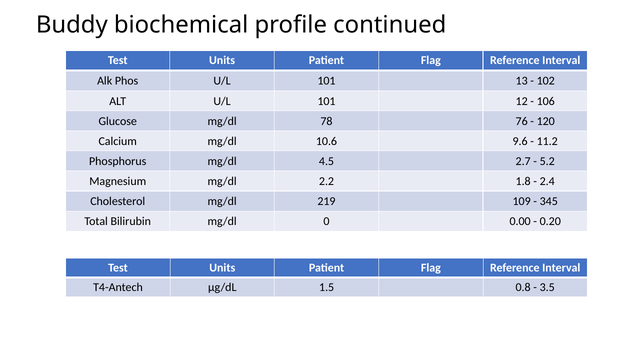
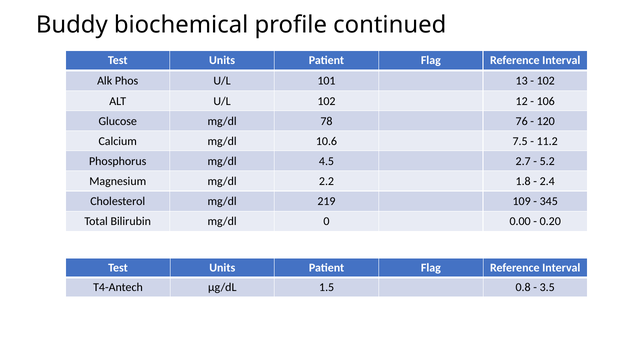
ALT U/L 101: 101 -> 102
9.6: 9.6 -> 7.5
